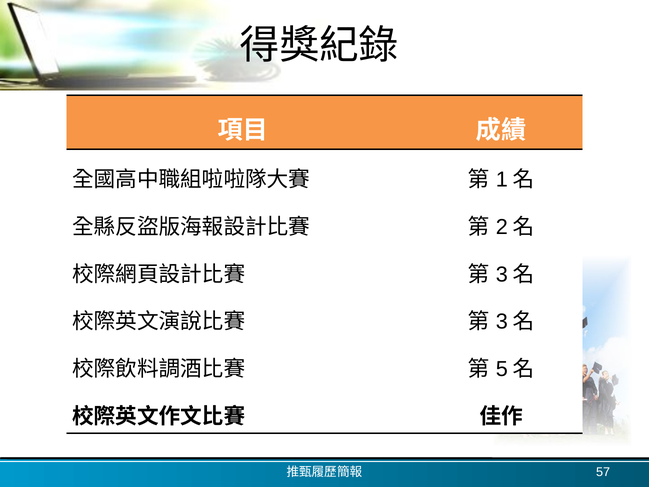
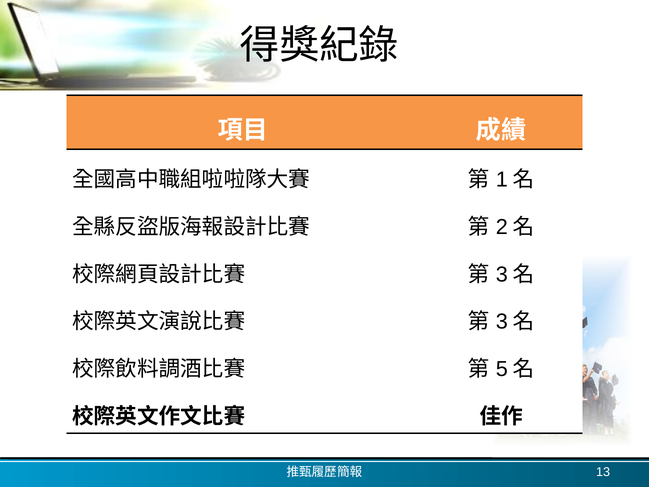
57: 57 -> 13
